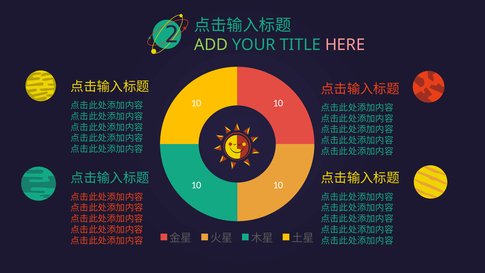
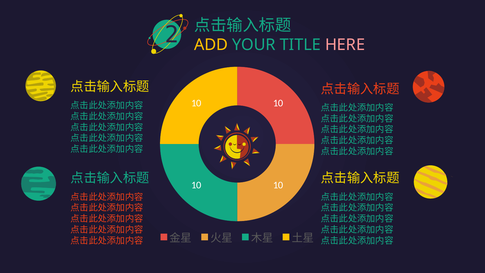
ADD colour: light green -> yellow
